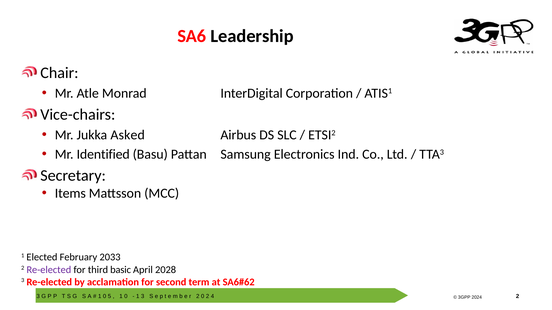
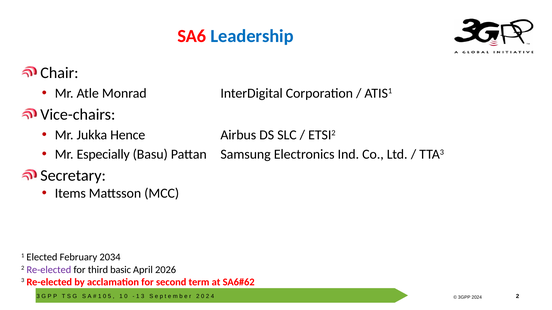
Leadership colour: black -> blue
Asked: Asked -> Hence
Identified: Identified -> Especially
2033: 2033 -> 2034
2028: 2028 -> 2026
